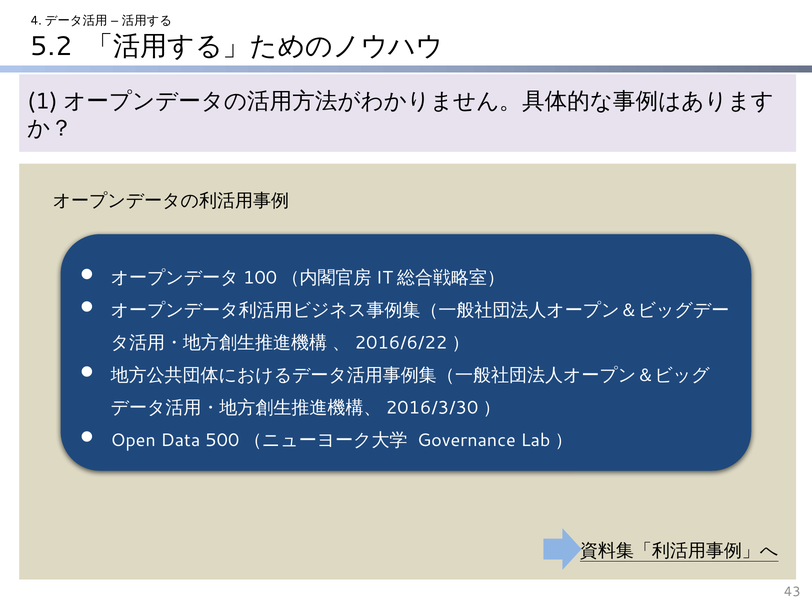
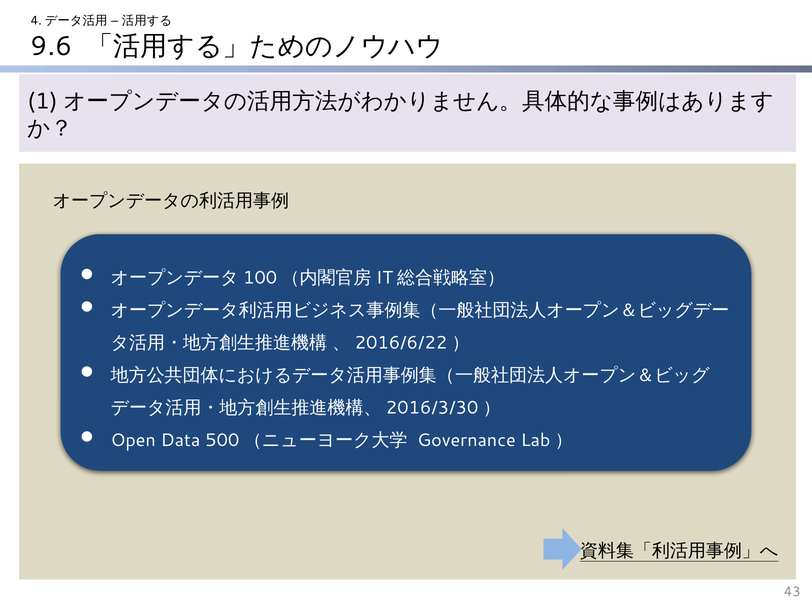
5.2: 5.2 -> 9.6
